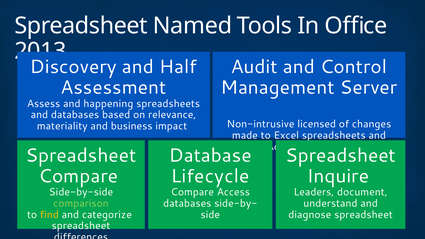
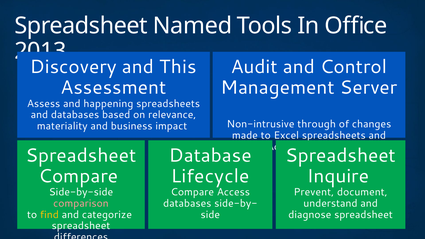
Half: Half -> This
licensed: licensed -> through
Leaders: Leaders -> Prevent
comparison colour: light green -> pink
